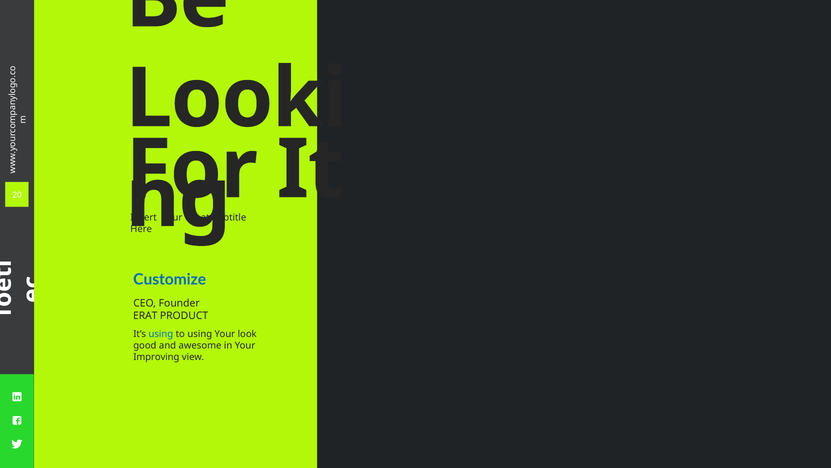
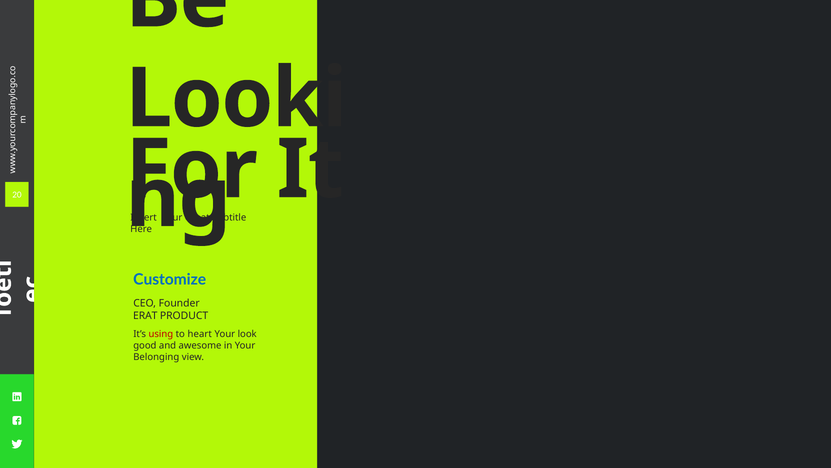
using at (161, 334) colour: blue -> red
to using: using -> heart
Improving: Improving -> Belonging
